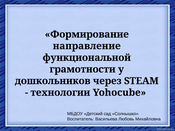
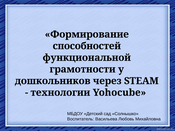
направление: направление -> способностей
